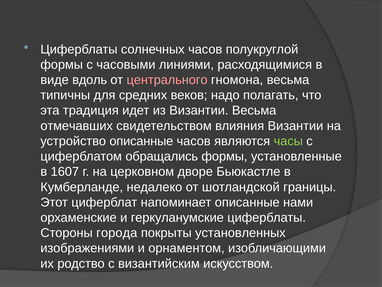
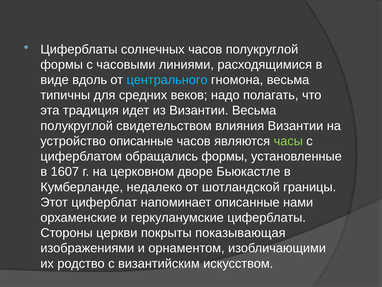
центрального colour: pink -> light blue
отмечавших at (77, 126): отмечавших -> полукруглой
города: города -> церкви
установленных: установленных -> показывающая
